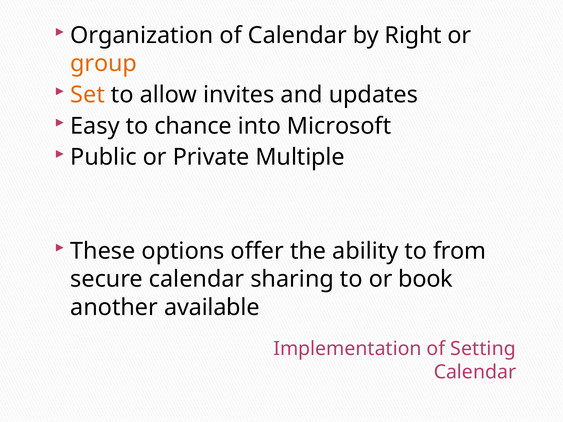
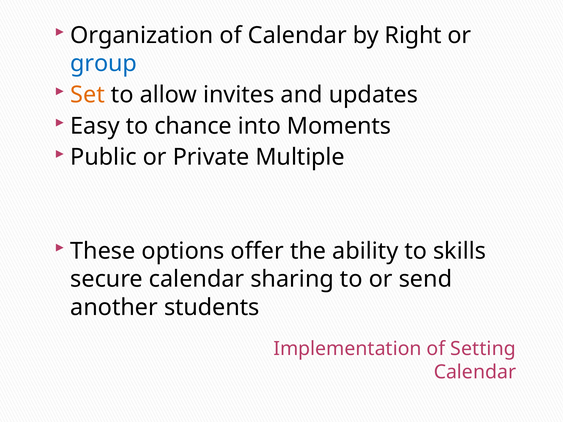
group colour: orange -> blue
Microsoft: Microsoft -> Moments
from: from -> skills
book: book -> send
available: available -> students
